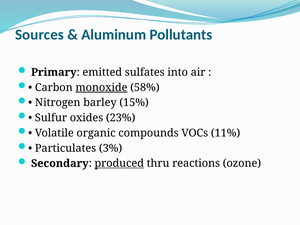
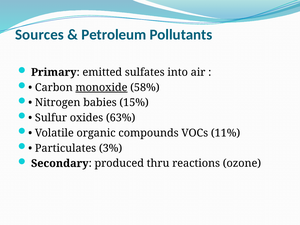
Aluminum: Aluminum -> Petroleum
barley: barley -> babies
23%: 23% -> 63%
produced underline: present -> none
